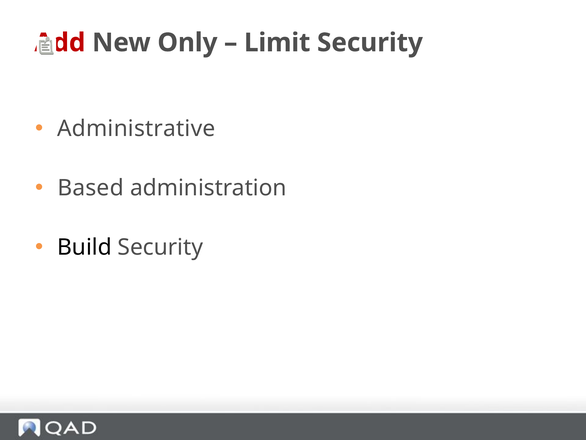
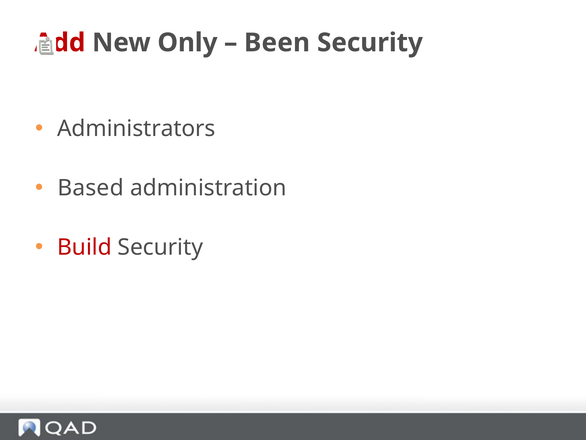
Limit: Limit -> Been
Administrative: Administrative -> Administrators
Build colour: black -> red
